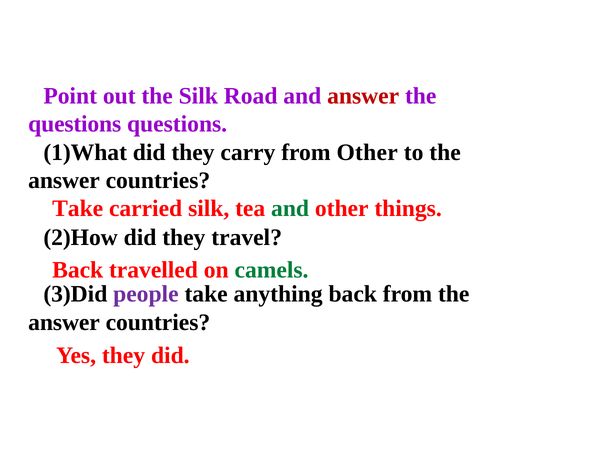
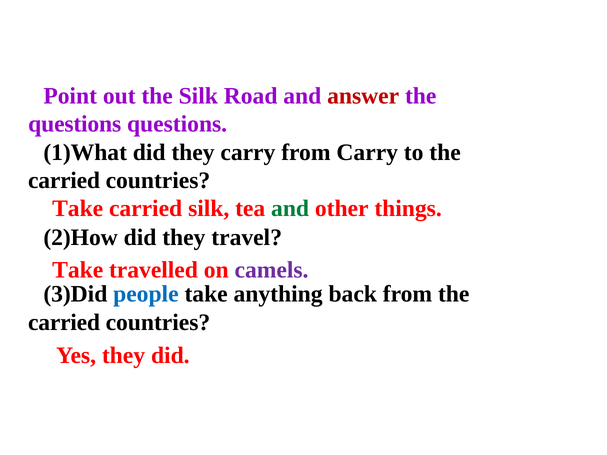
from Other: Other -> Carry
answer at (64, 181): answer -> carried
Back at (78, 270): Back -> Take
camels colour: green -> purple
people colour: purple -> blue
answer at (64, 323): answer -> carried
